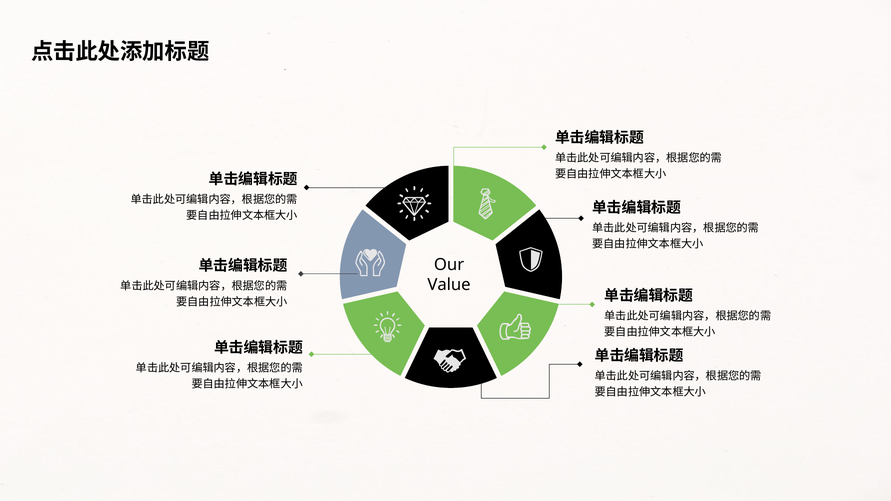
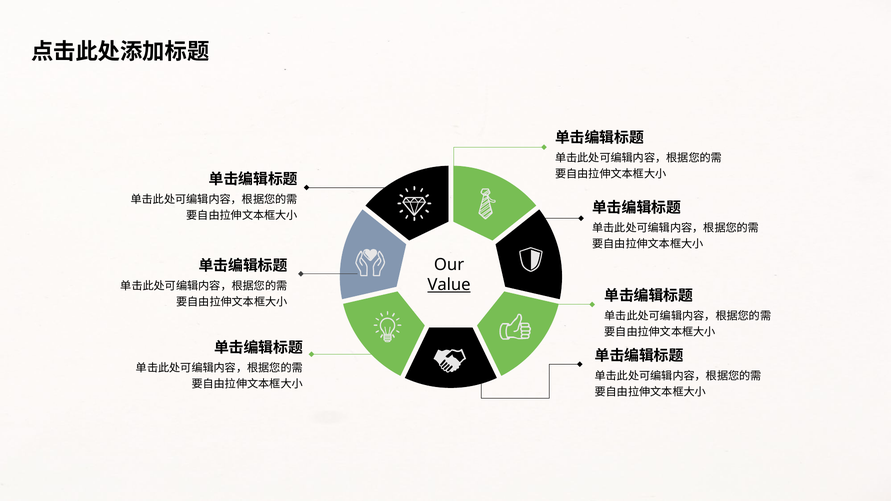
Value underline: none -> present
